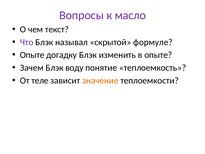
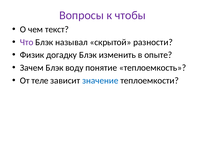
масло: масло -> чтобы
формуле: формуле -> разности
Опыте at (32, 55): Опыте -> Физик
значение colour: orange -> blue
